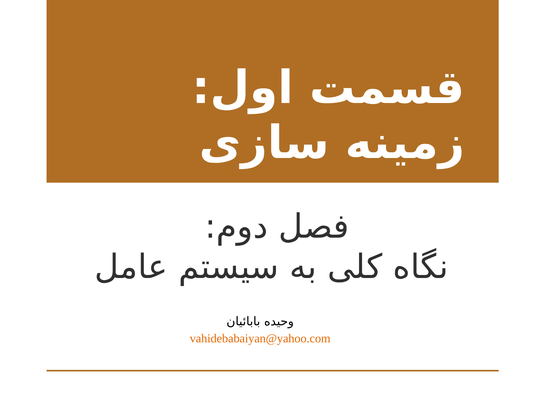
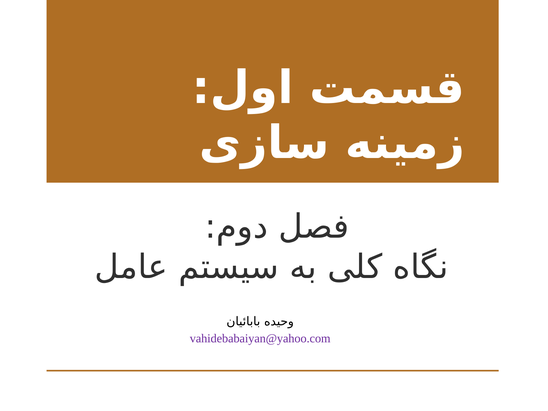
vahidebabaiyan@yahoo.com colour: orange -> purple
